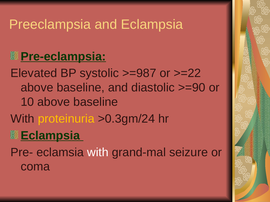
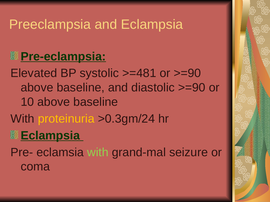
>=987: >=987 -> >=481
or >=22: >=22 -> >=90
with at (98, 153) colour: white -> light green
